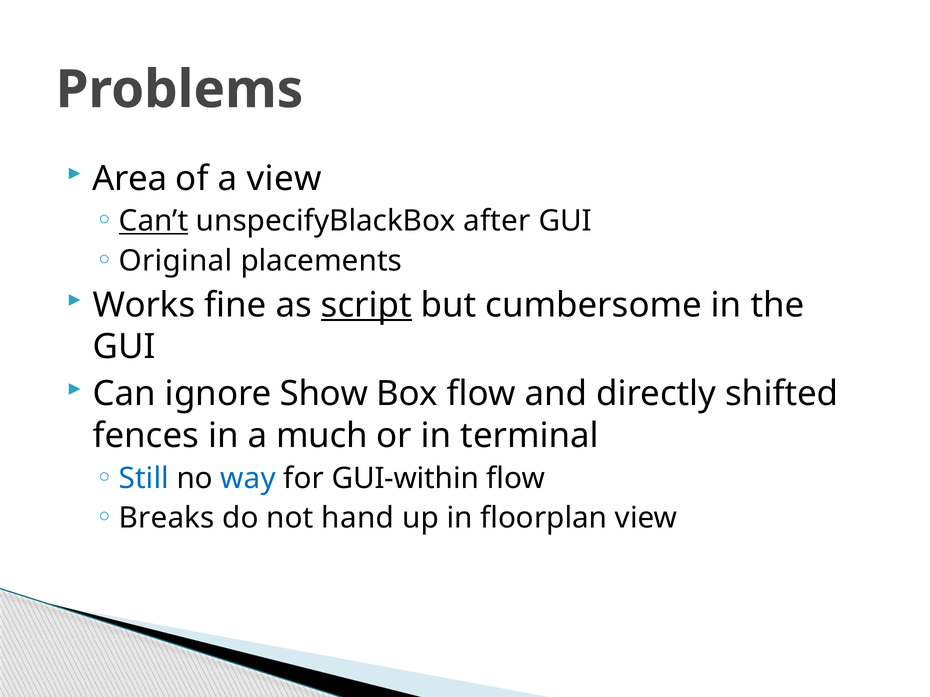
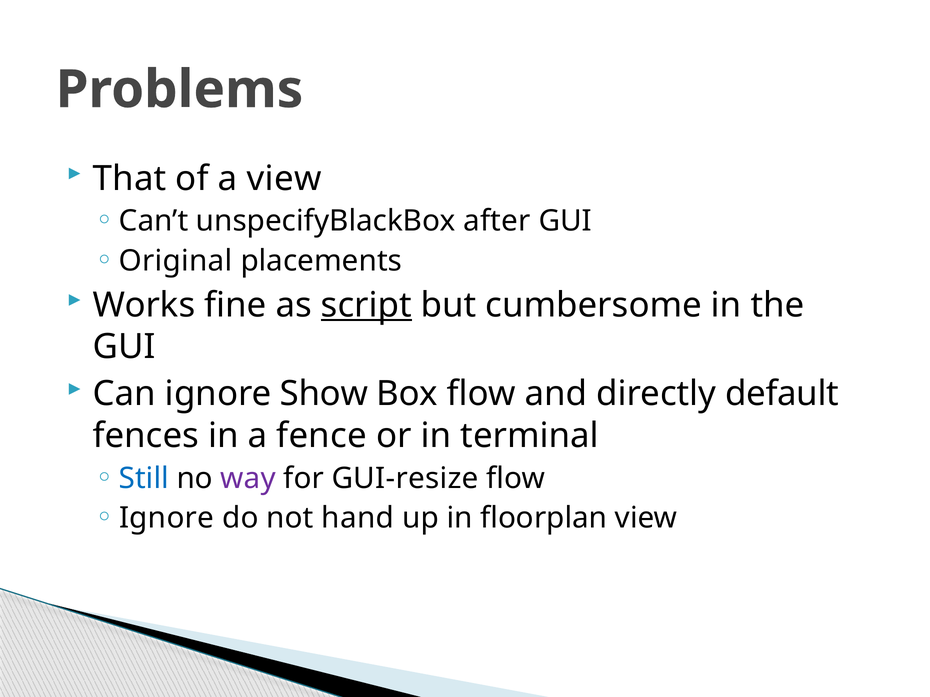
Area: Area -> That
Can’t underline: present -> none
shifted: shifted -> default
much: much -> fence
way colour: blue -> purple
GUI-within: GUI-within -> GUI-resize
Breaks at (167, 518): Breaks -> Ignore
